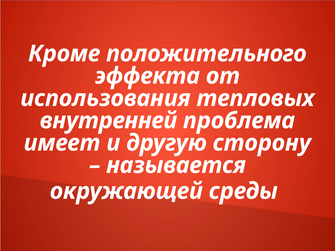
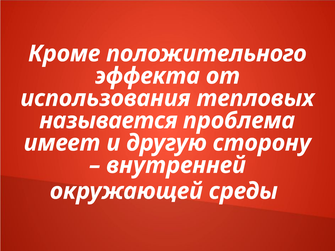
внутренней: внутренней -> называется
называется: называется -> внутренней
